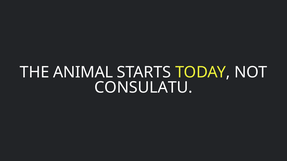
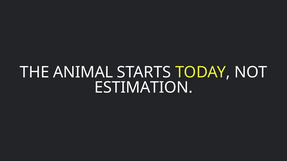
CONSULATU: CONSULATU -> ESTIMATION
